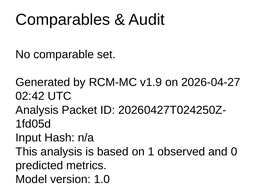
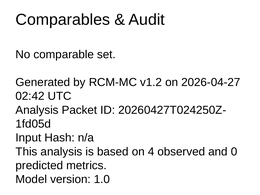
v1.9: v1.9 -> v1.2
1: 1 -> 4
